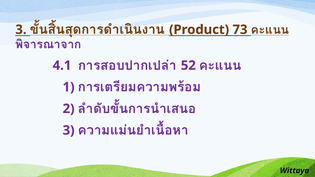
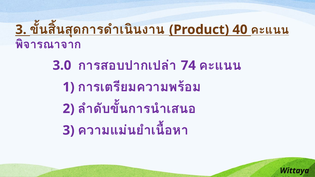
73: 73 -> 40
4.1: 4.1 -> 3.0
52: 52 -> 74
